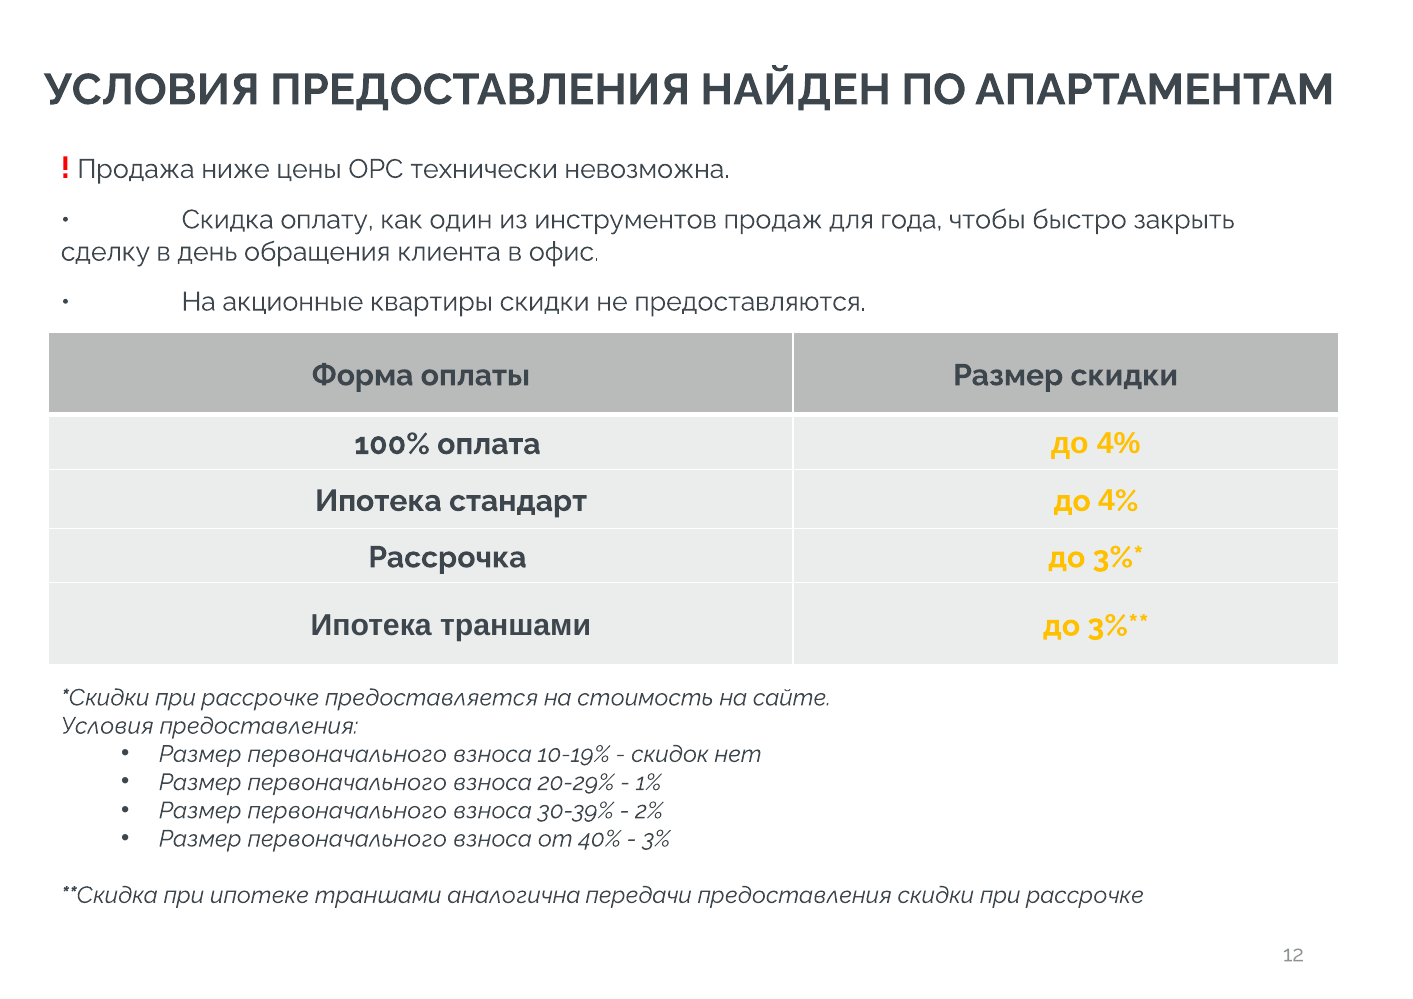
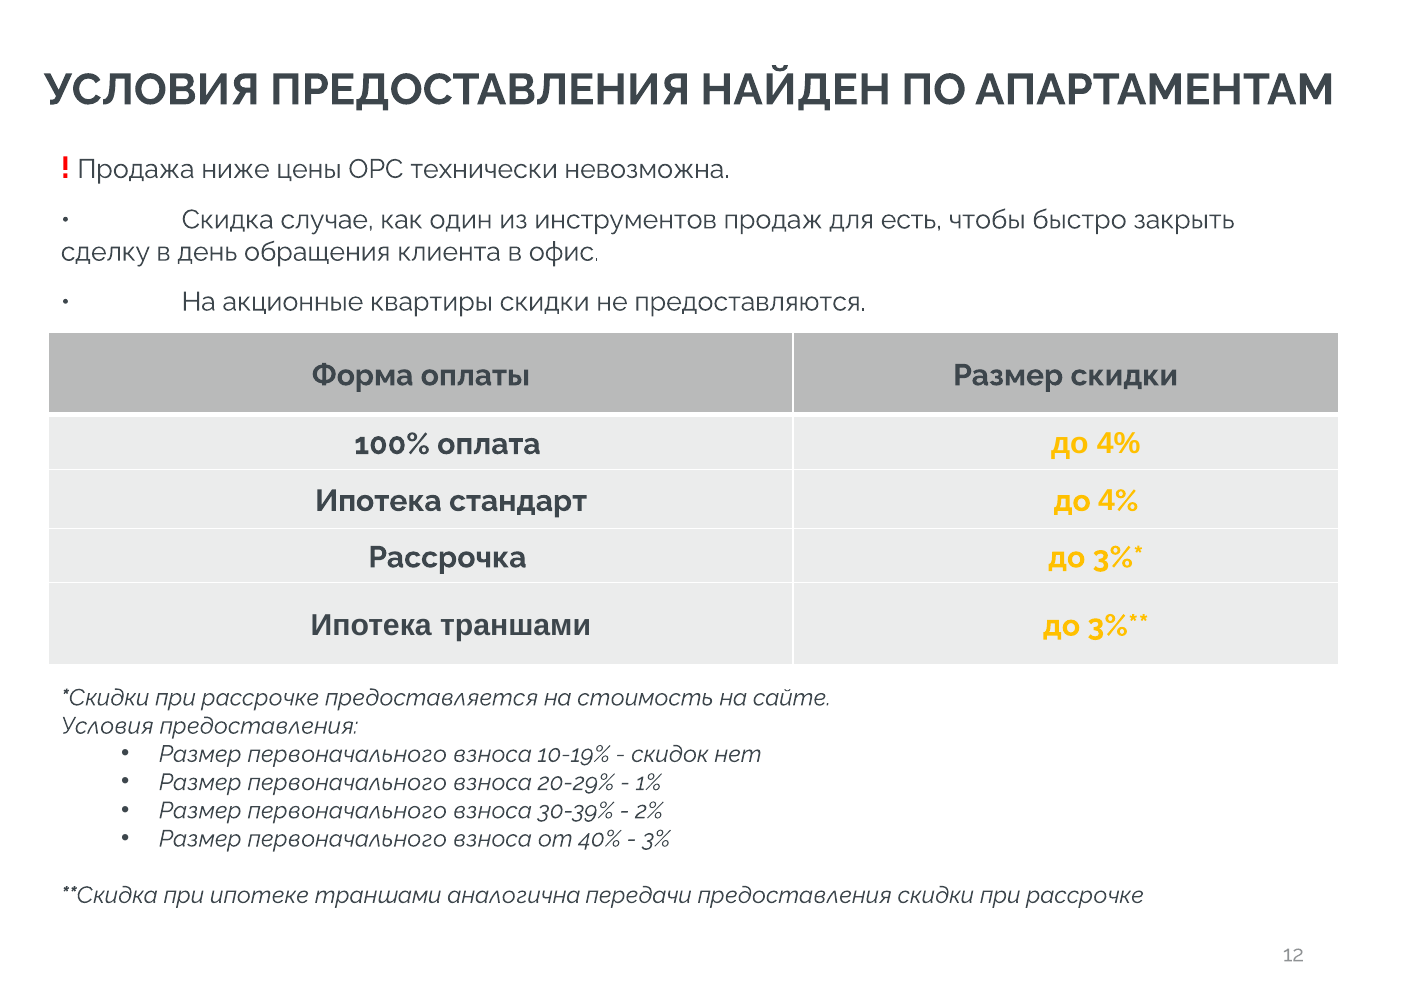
оплату: оплату -> случае
года: года -> есть
